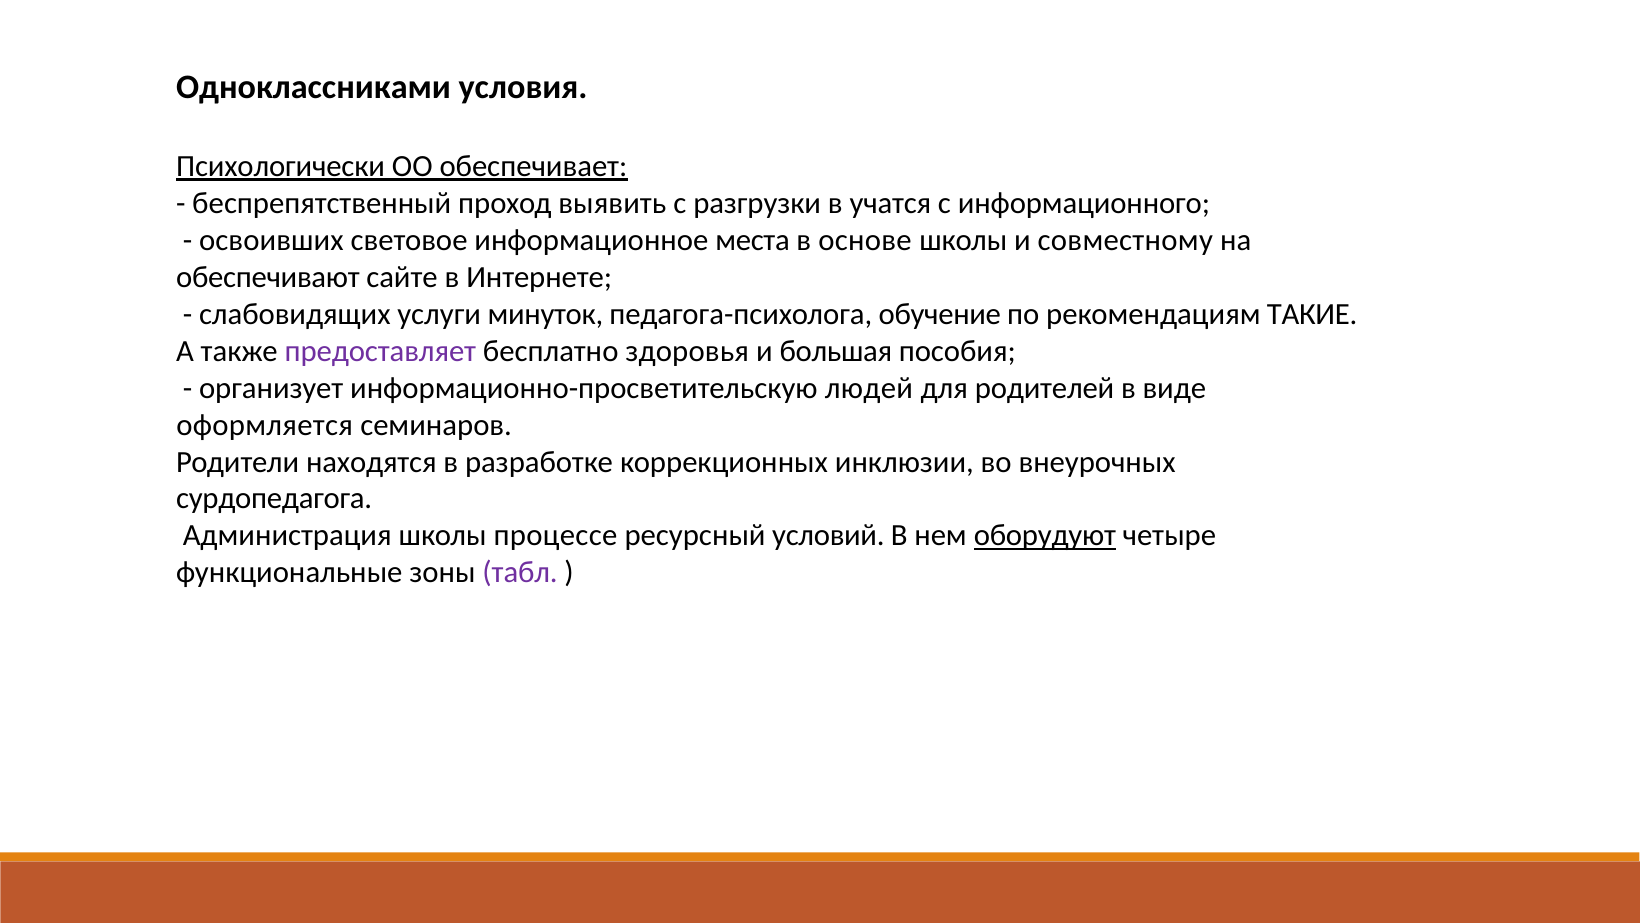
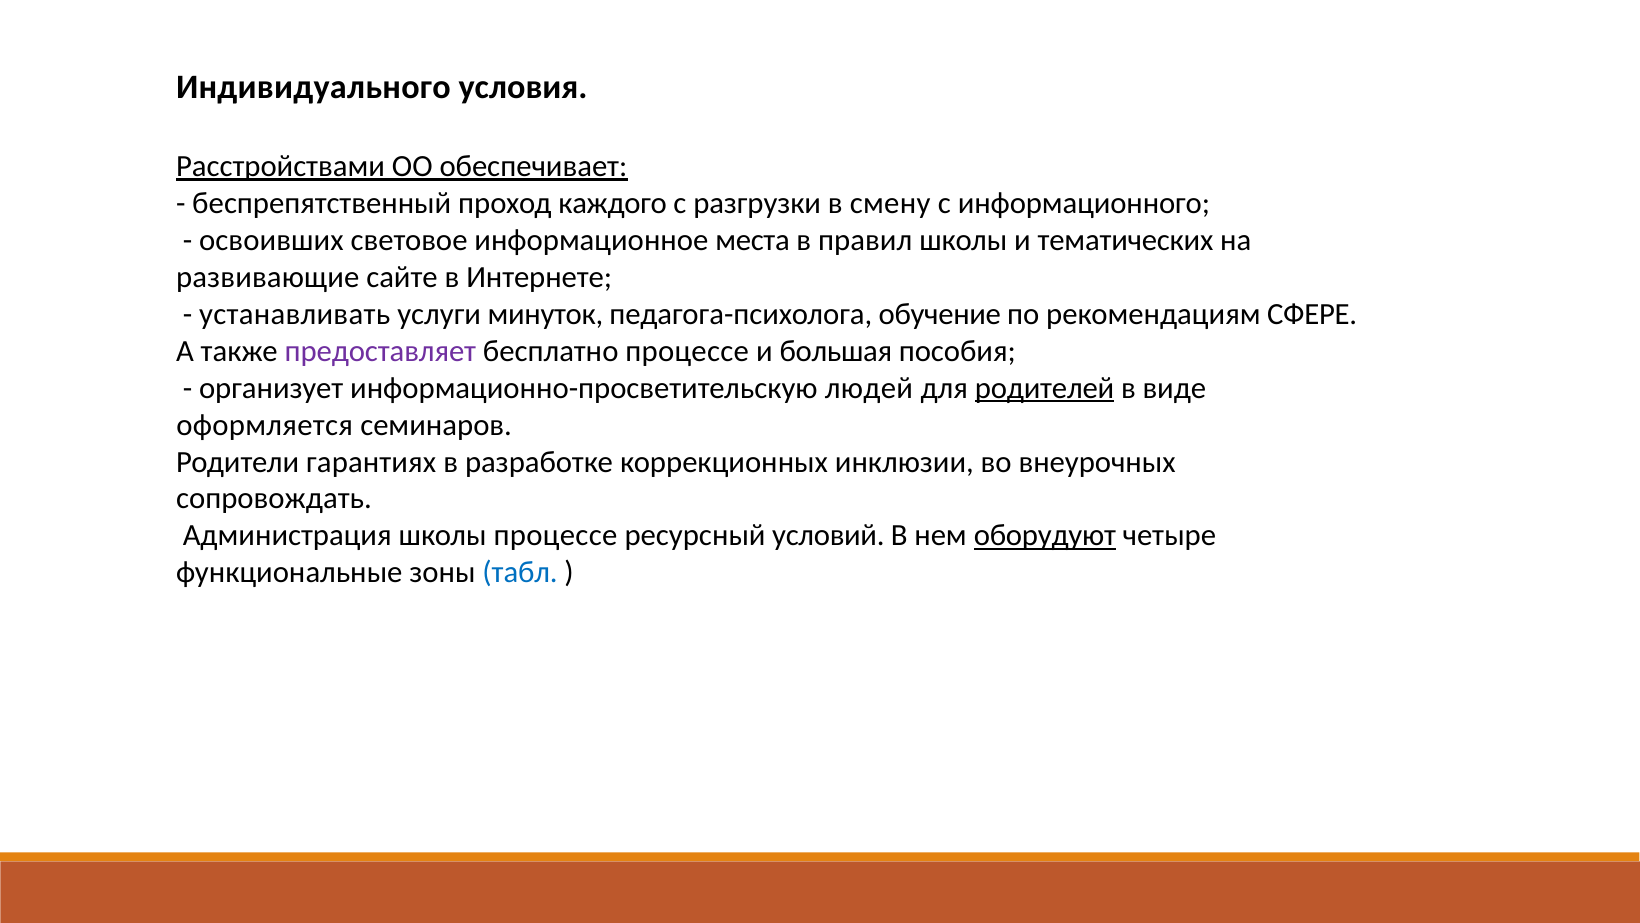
Одноклассниками: Одноклассниками -> Индивидуального
Психологически: Психологически -> Расстройствами
выявить: выявить -> каждого
учатся: учатся -> смену
основе: основе -> правил
совместному: совместному -> тематических
обеспечивают: обеспечивают -> развивающие
слабовидящих: слабовидящих -> устанавливать
ТАКИЕ: ТАКИЕ -> СФЕРЕ
бесплатно здоровья: здоровья -> процессе
родителей underline: none -> present
находятся: находятся -> гарантиях
сурдопедагога: сурдопедагога -> сопровождать
табл colour: purple -> blue
